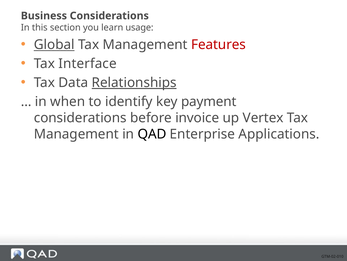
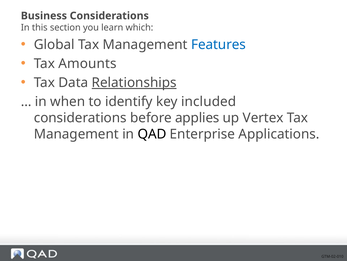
usage: usage -> which
Global underline: present -> none
Features colour: red -> blue
Interface: Interface -> Amounts
payment: payment -> included
invoice: invoice -> applies
